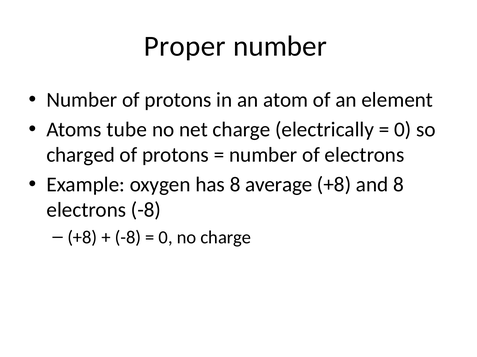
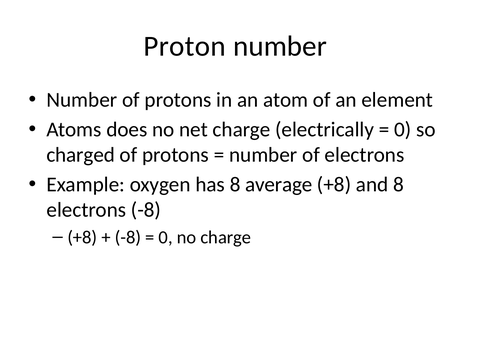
Proper: Proper -> Proton
tube: tube -> does
